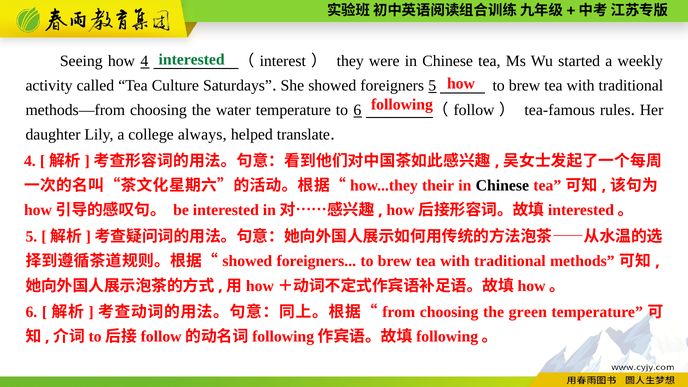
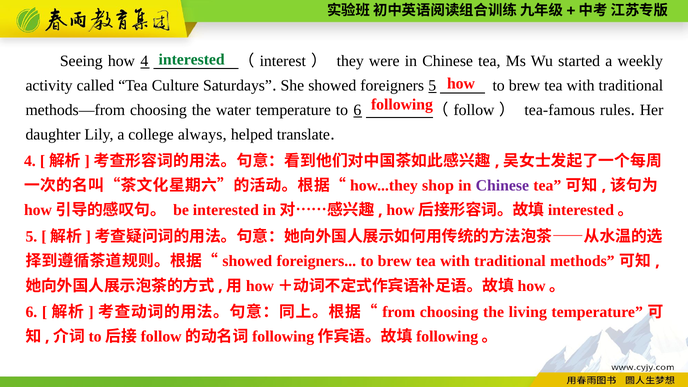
their: their -> shop
Chinese at (502, 186) colour: black -> purple
green: green -> living
